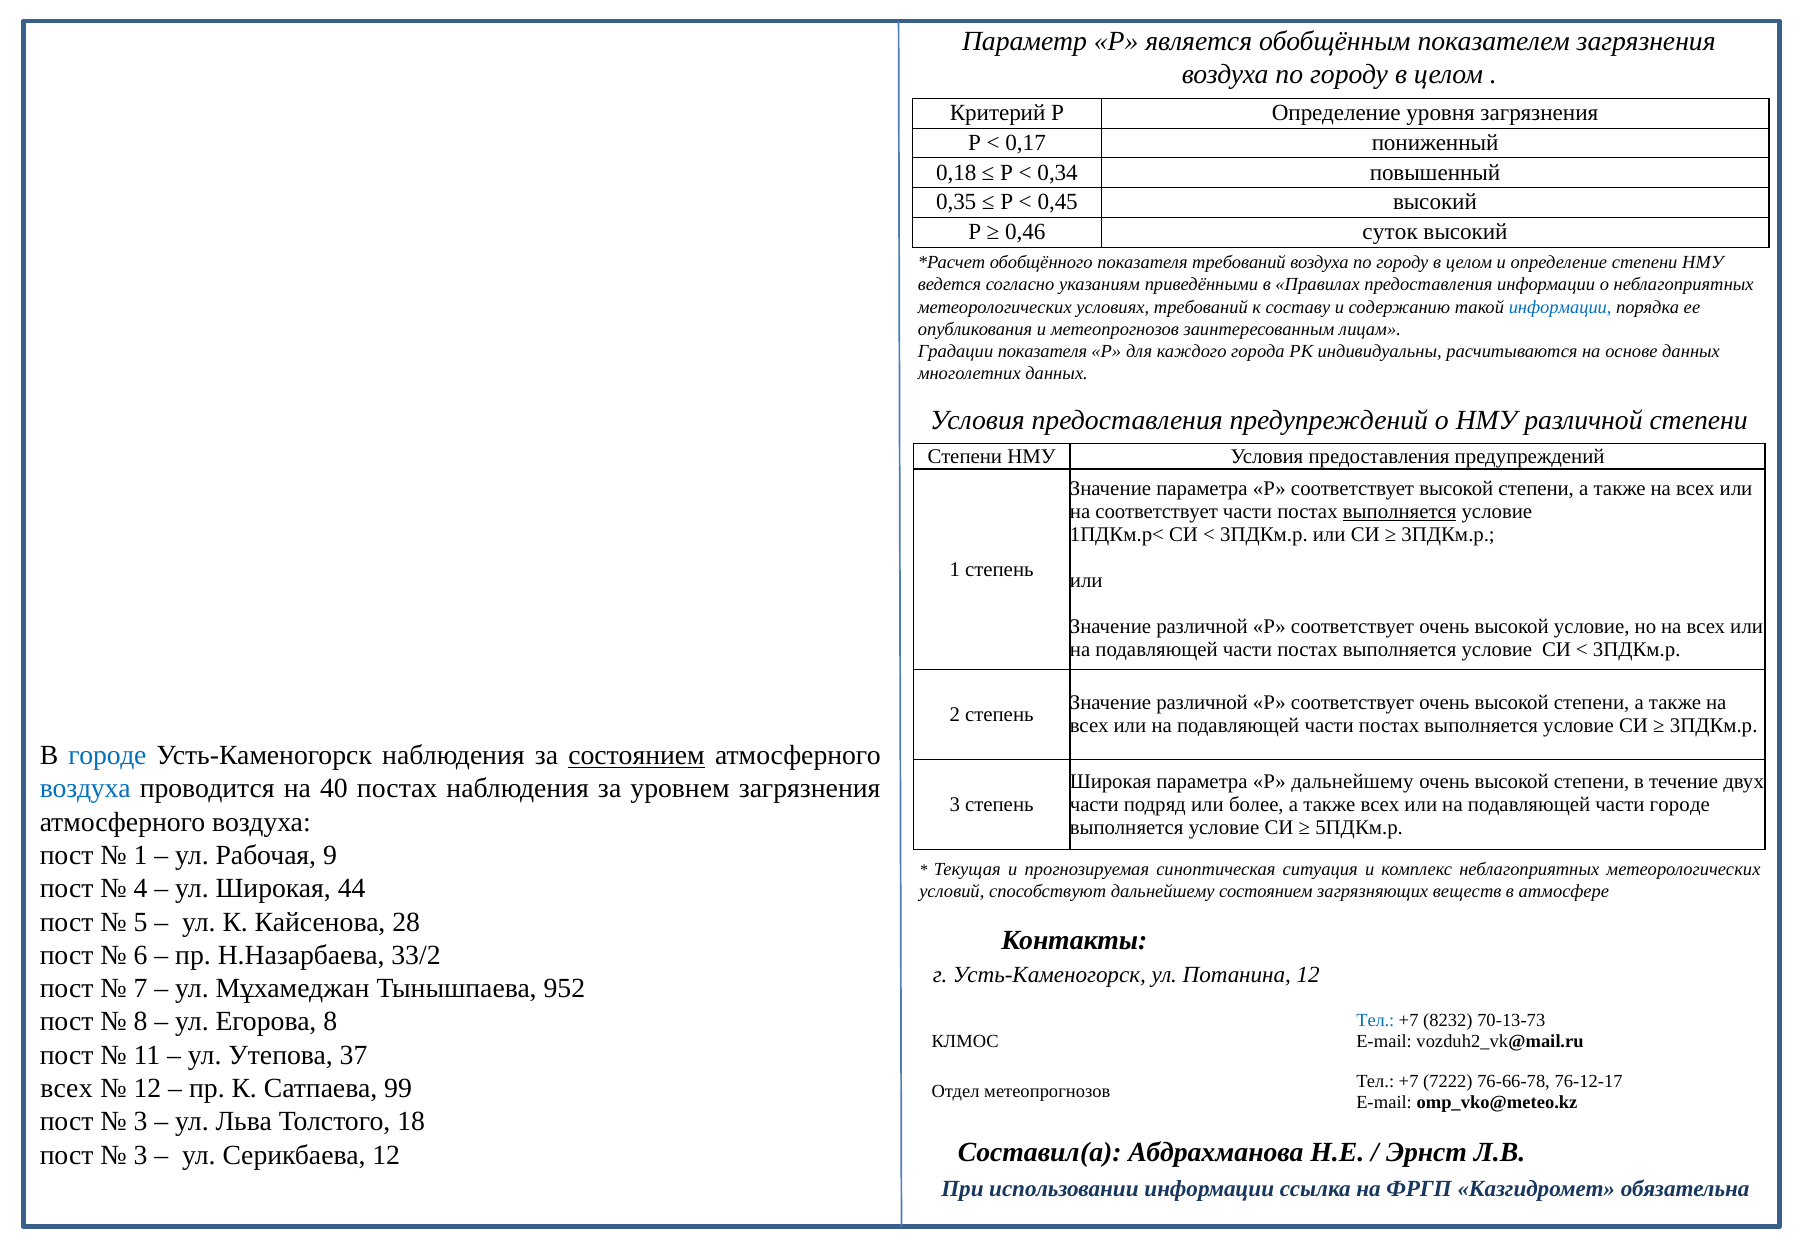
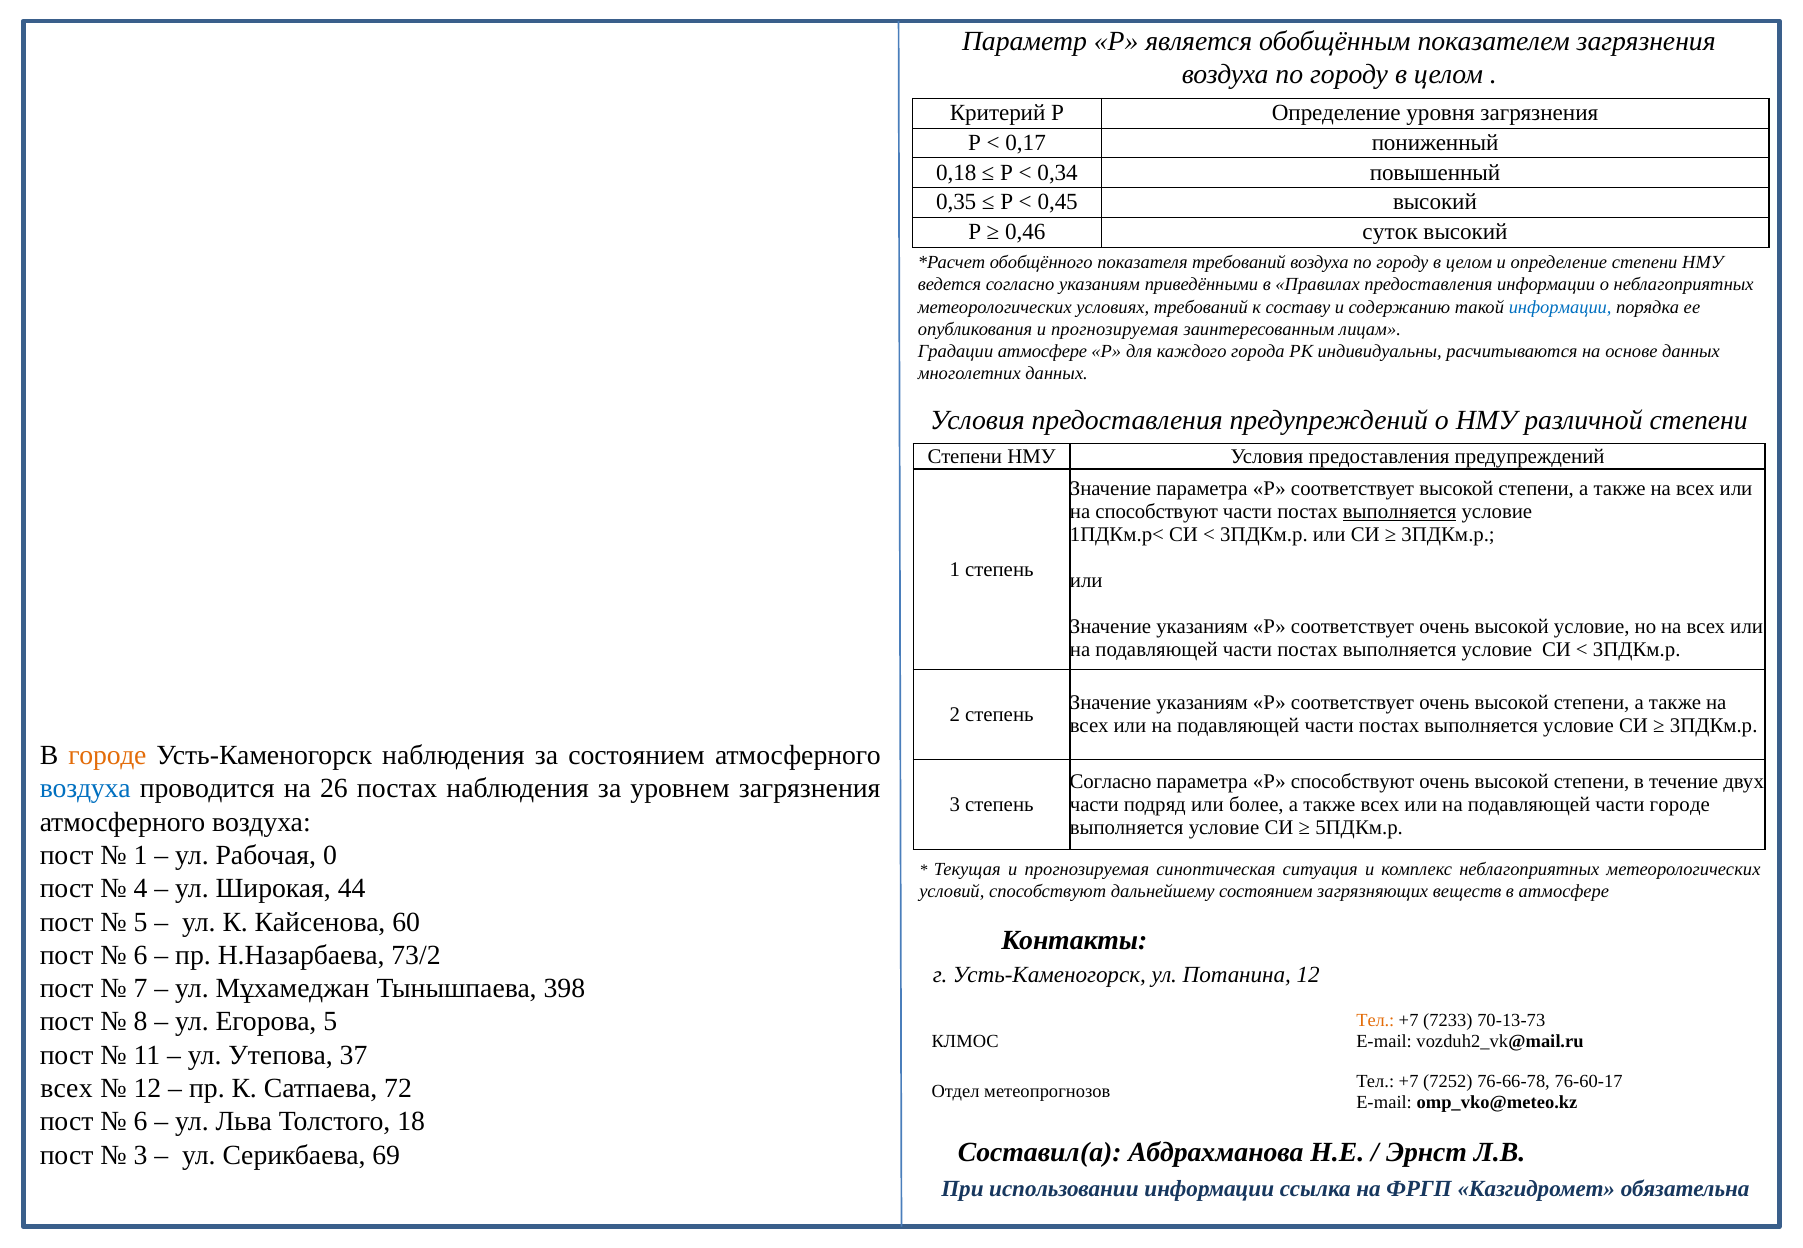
опубликования и метеопрогнозов: метеопрогнозов -> прогнозируемая
Градации показателя: показателя -> атмосфере
на соответствует: соответствует -> способствуют
различной at (1202, 627): различной -> указаниям
различной at (1202, 703): различной -> указаниям
городе at (107, 756) colour: blue -> orange
состоянием at (636, 756) underline: present -> none
Широкая at (1111, 782): Широкая -> Согласно
Р дальнейшему: дальнейшему -> способствуют
40: 40 -> 26
9: 9 -> 0
28: 28 -> 60
33/2: 33/2 -> 73/2
952: 952 -> 398
Егорова 8: 8 -> 5
Тел at (1375, 1021) colour: blue -> orange
8232: 8232 -> 7233
7222: 7222 -> 7252
76-12-17: 76-12-17 -> 76-60-17
99: 99 -> 72
3 at (141, 1122): 3 -> 6
Серикбаева 12: 12 -> 69
